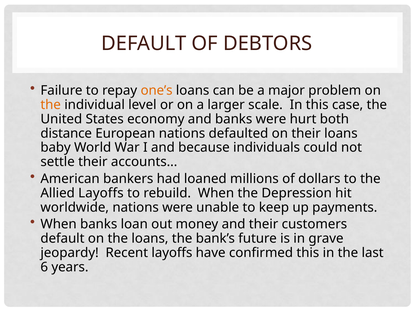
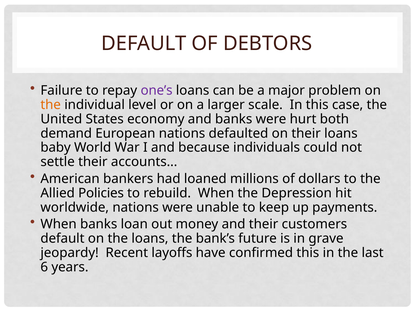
one’s colour: orange -> purple
distance: distance -> demand
Allied Layoffs: Layoffs -> Policies
